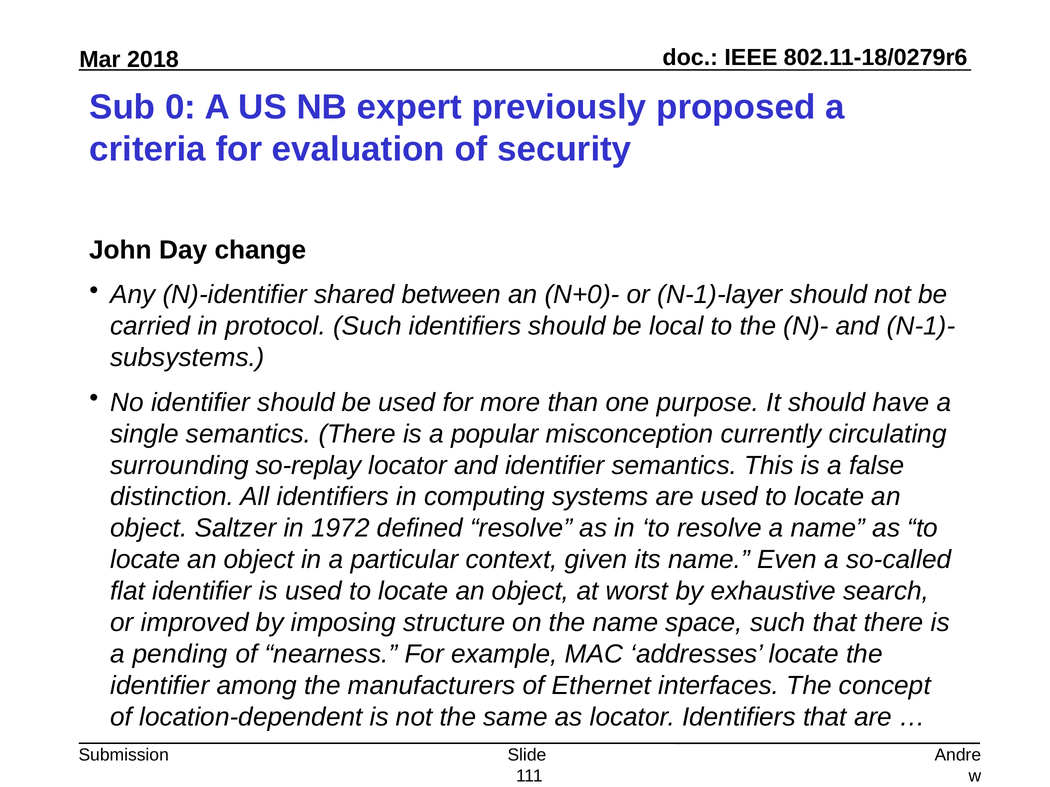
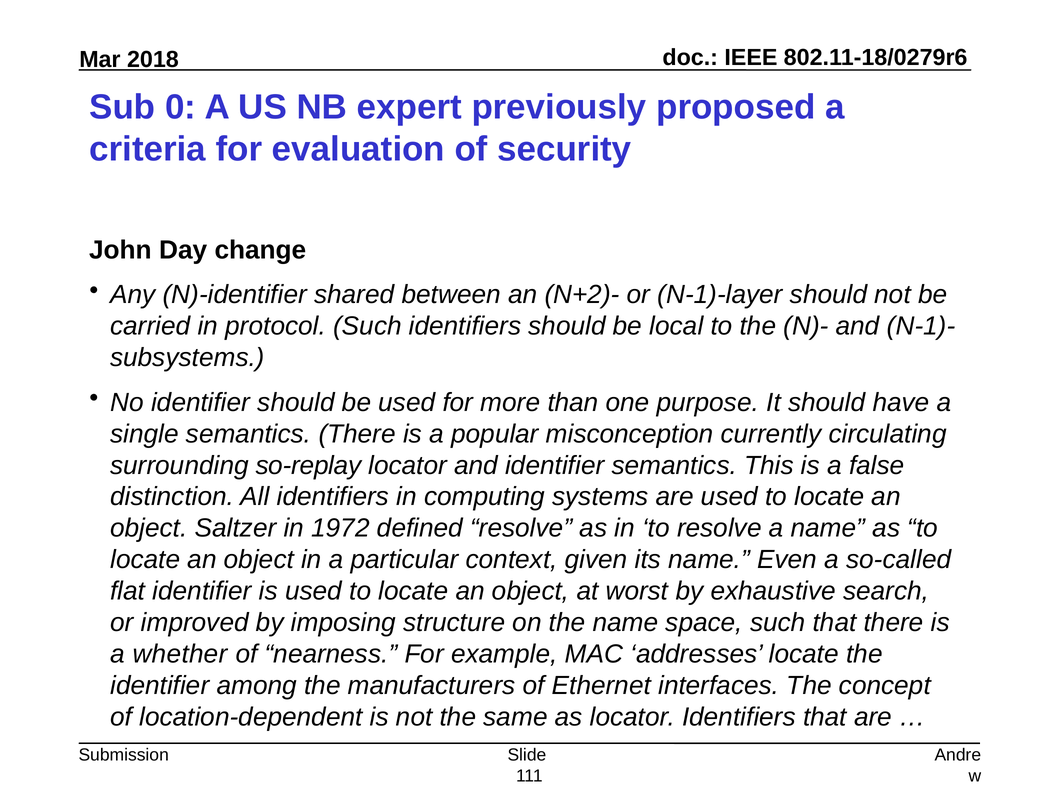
N+0)-: N+0)- -> N+2)-
pending: pending -> whether
